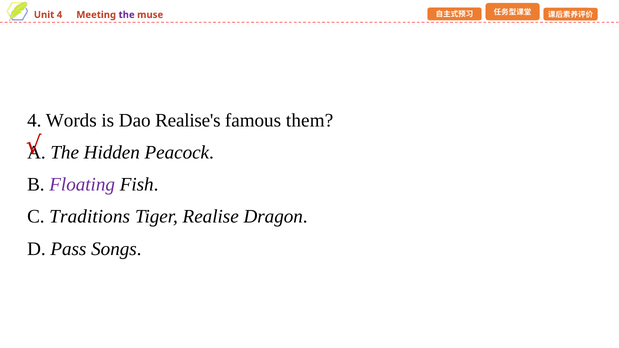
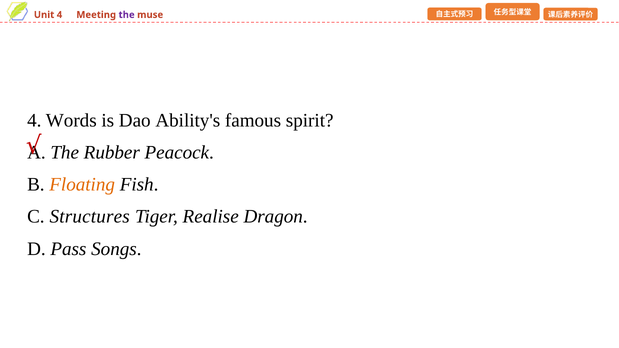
Realise's: Realise's -> Ability's
them: them -> spirit
Hidden: Hidden -> Rubber
Floating colour: purple -> orange
Traditions: Traditions -> Structures
